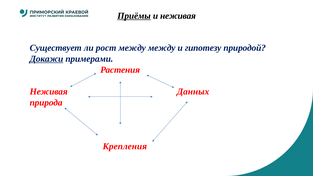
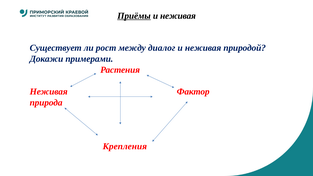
между между: между -> диалог
гипотезу at (203, 48): гипотезу -> неживая
Докажи underline: present -> none
Данных: Данных -> Фактор
